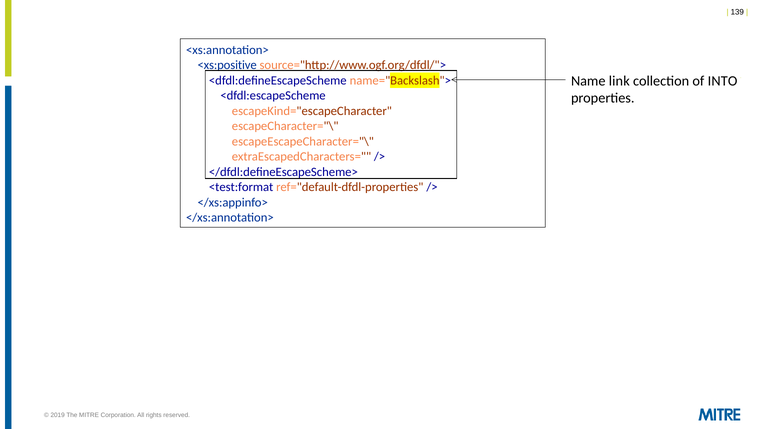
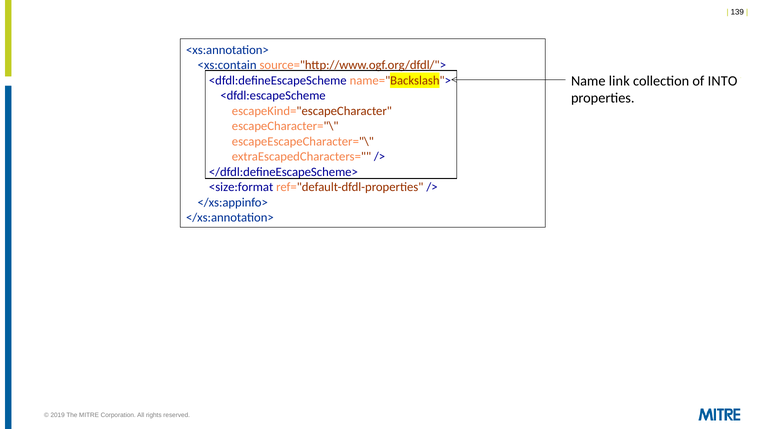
<xs:positive: <xs:positive -> <xs:contain
<test:format: <test:format -> <size:format
